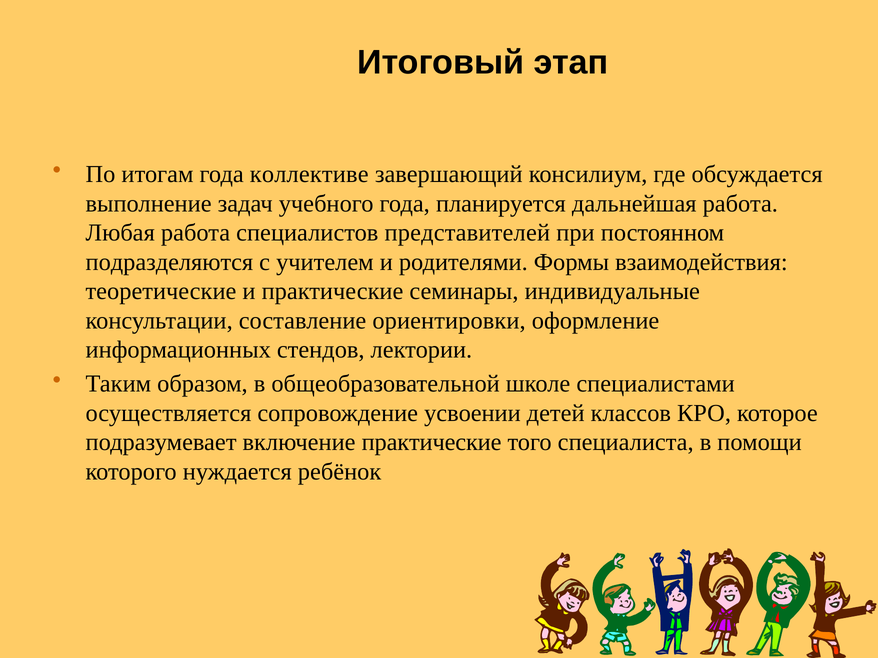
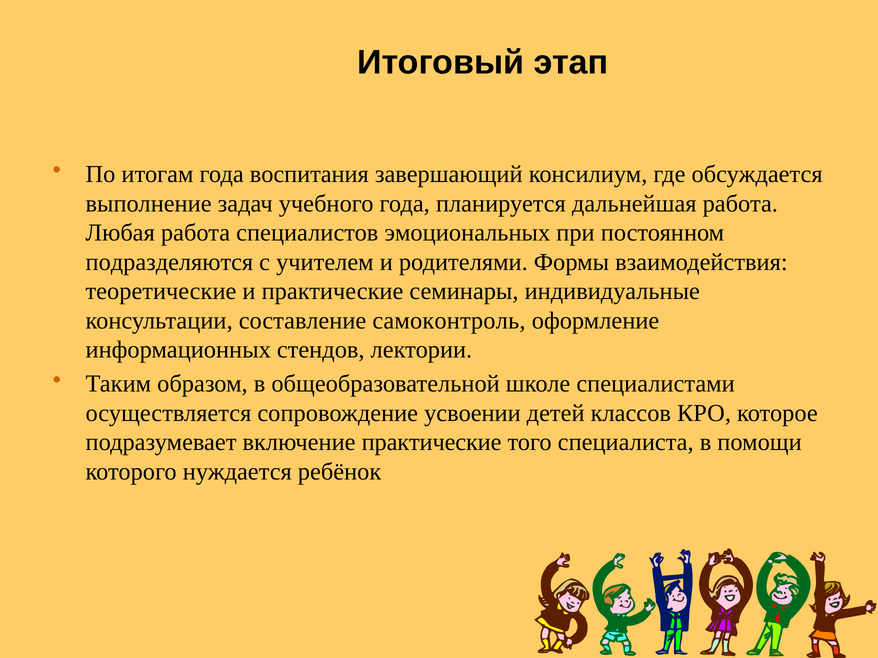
коллективе: коллективе -> воспитания
представителей: представителей -> эмоциональных
ориентировки: ориентировки -> самоконтроль
